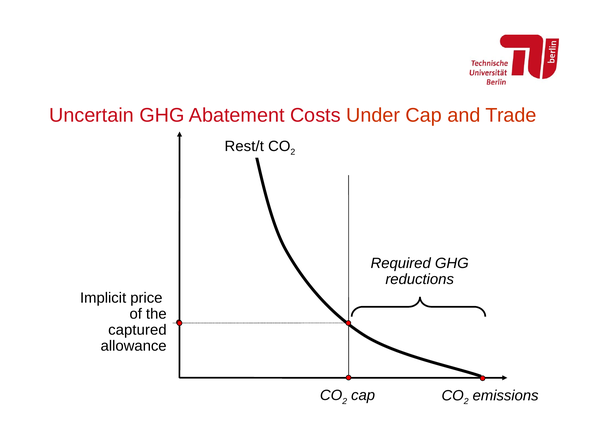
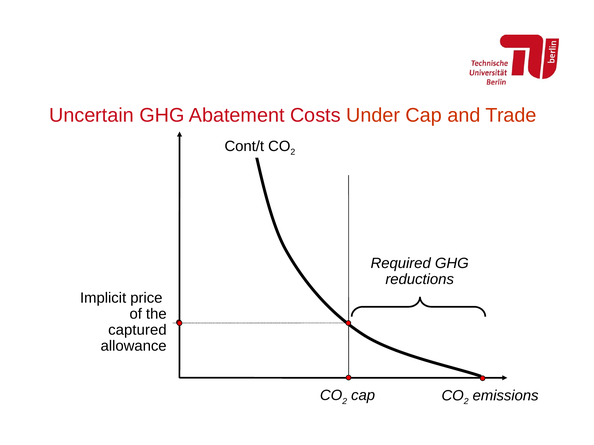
Rest/t: Rest/t -> Cont/t
